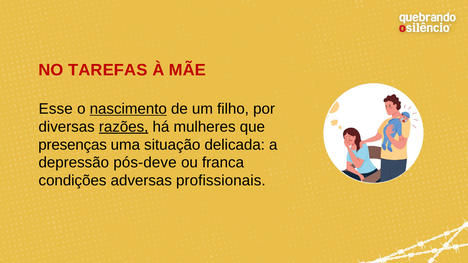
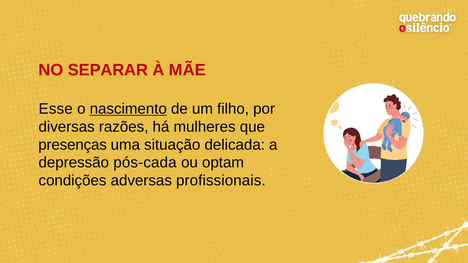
TAREFAS: TAREFAS -> SEPARAR
razões underline: present -> none
pós-deve: pós-deve -> pós-cada
franca: franca -> optam
